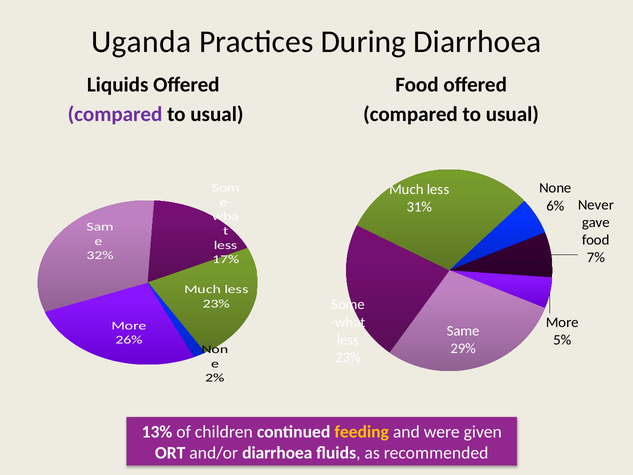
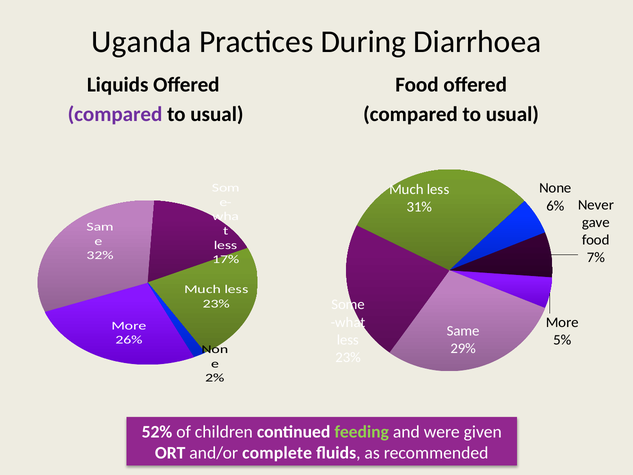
13%: 13% -> 52%
feeding colour: yellow -> light green
and/or diarrhoea: diarrhoea -> complete
